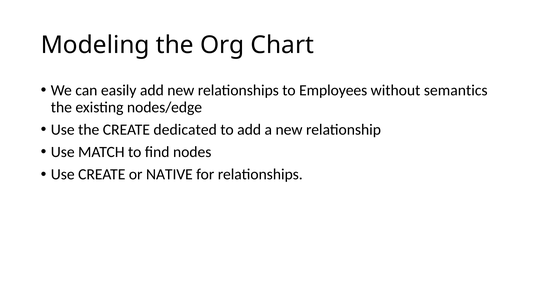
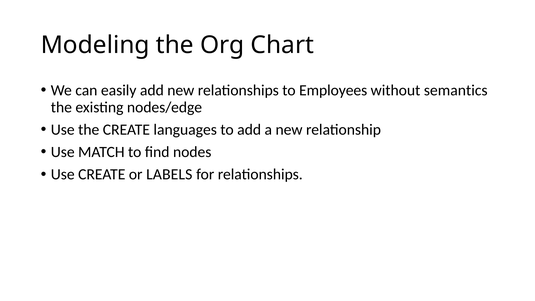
dedicated: dedicated -> languages
NATIVE: NATIVE -> LABELS
